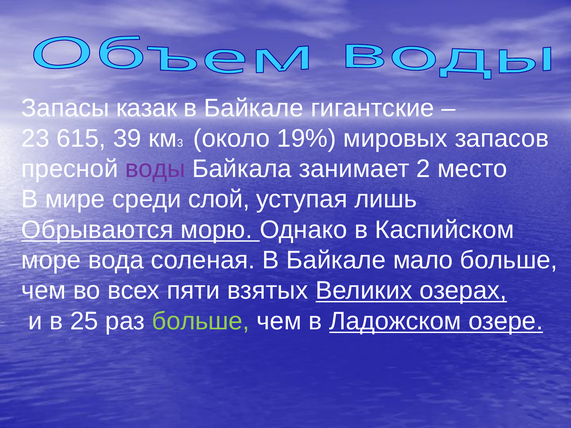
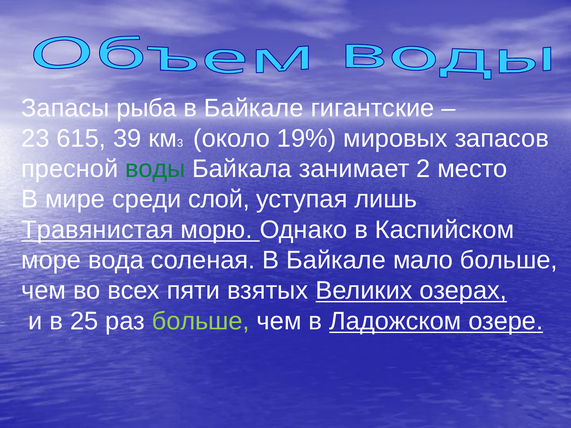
казак: казак -> рыба
воды colour: purple -> green
Обрываются: Обрываются -> Травянистая
